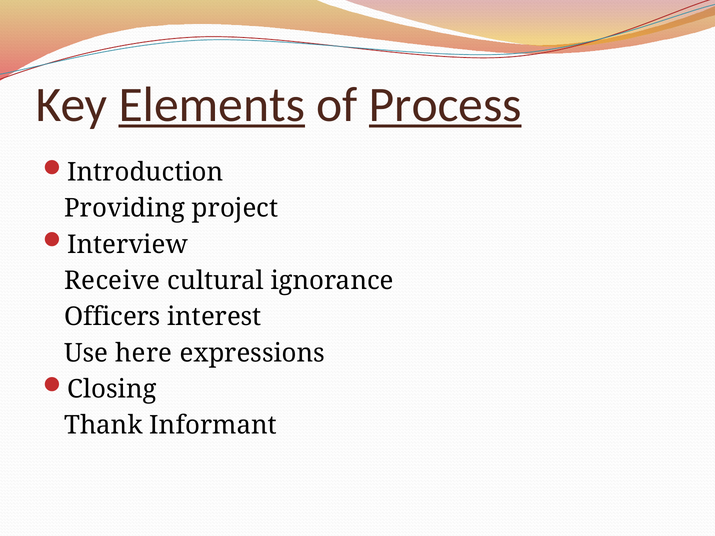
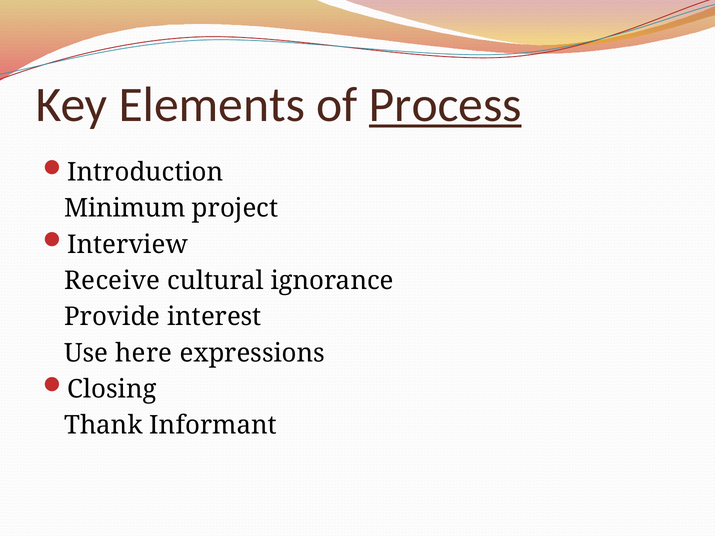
Elements underline: present -> none
Providing: Providing -> Minimum
Officers: Officers -> Provide
